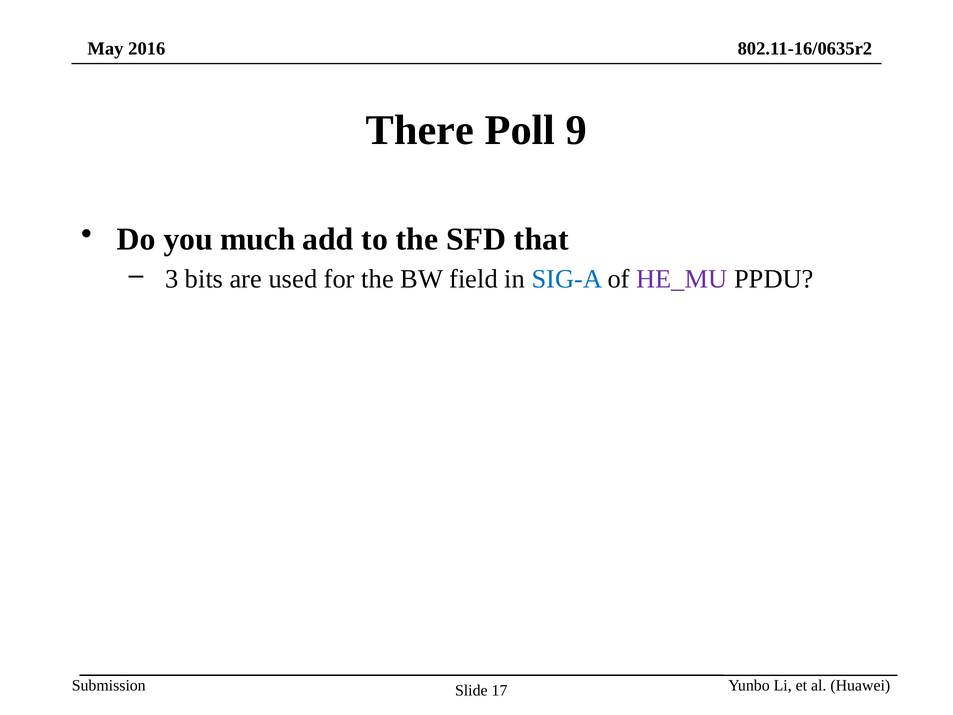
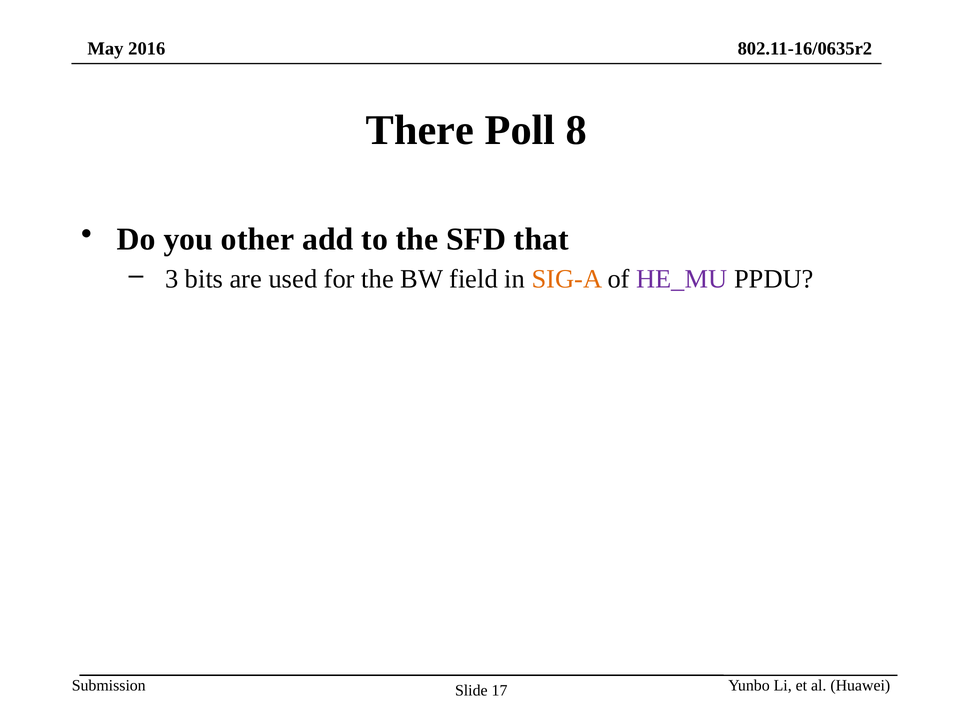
9: 9 -> 8
much: much -> other
SIG-A colour: blue -> orange
